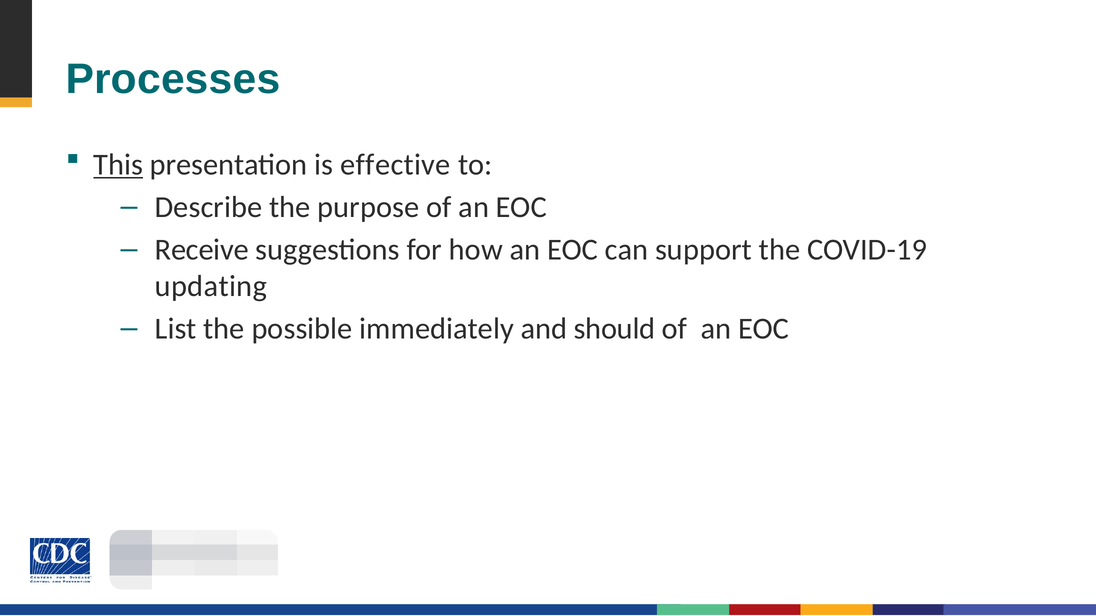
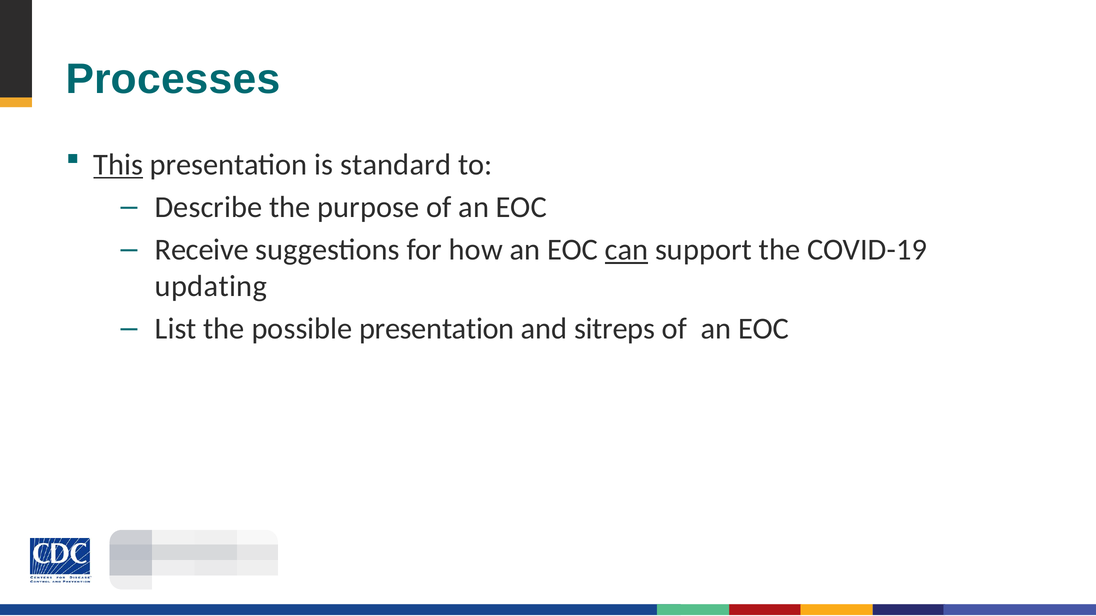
effective: effective -> standard
can underline: none -> present
possible immediately: immediately -> presentation
should: should -> sitreps
